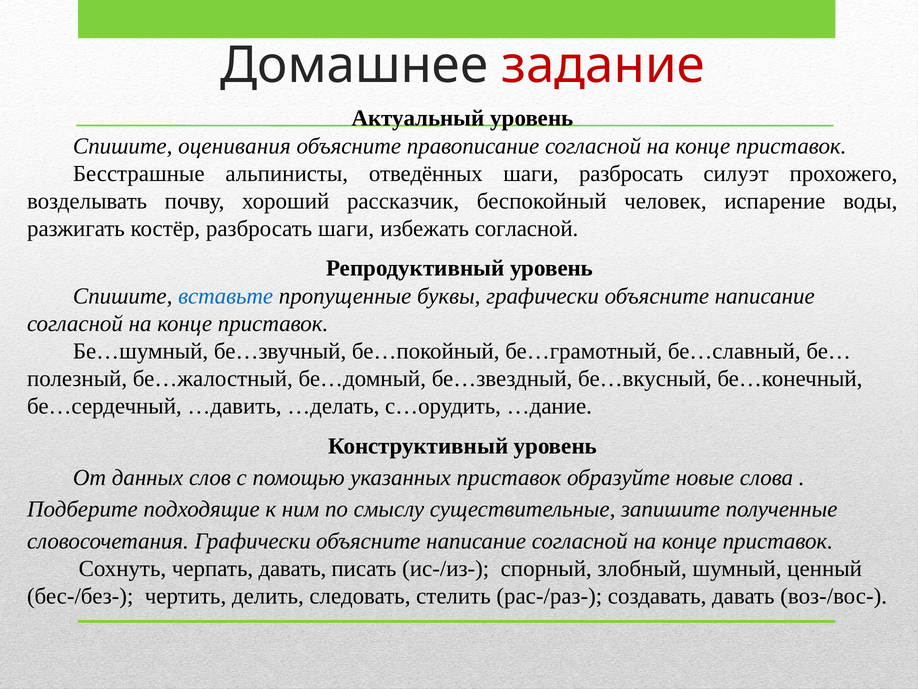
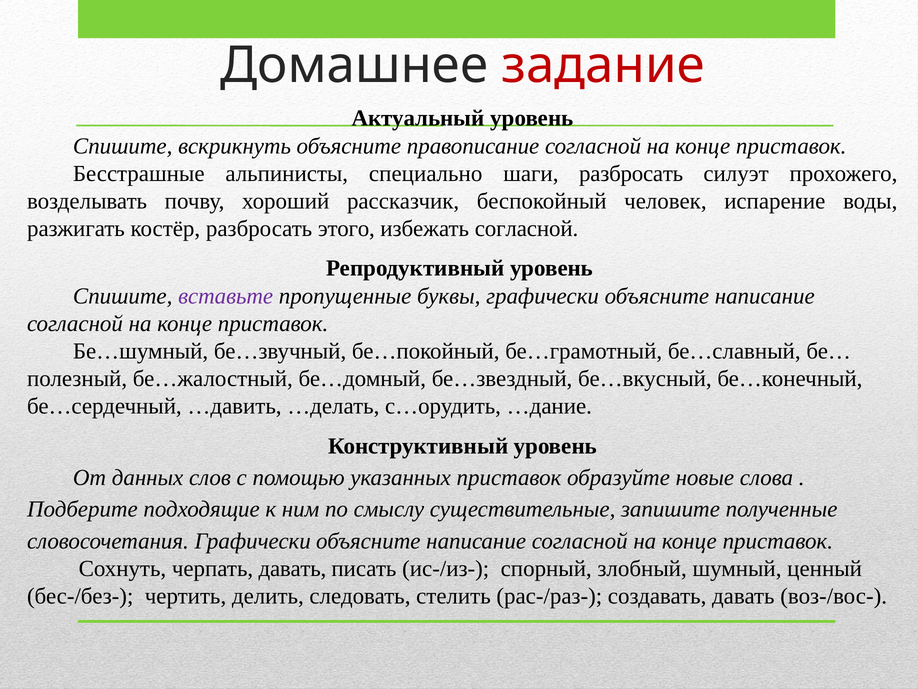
оценивания: оценивания -> вскрикнуть
отведённых: отведённых -> специально
разбросать шаги: шаги -> этого
вставьте colour: blue -> purple
